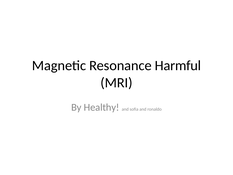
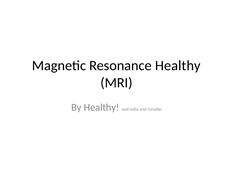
Resonance Harmful: Harmful -> Healthy
